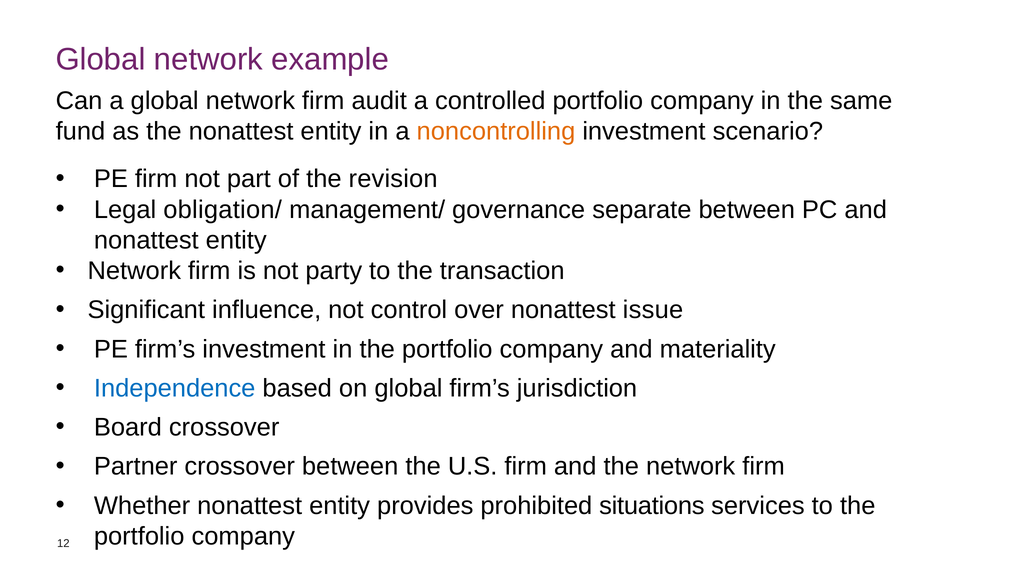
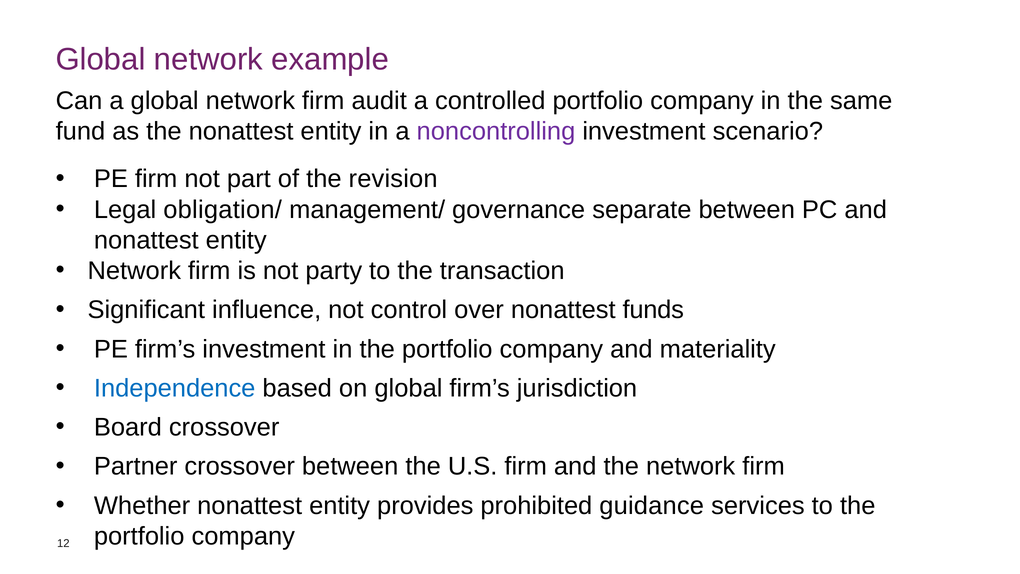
noncontrolling colour: orange -> purple
issue: issue -> funds
situations: situations -> guidance
